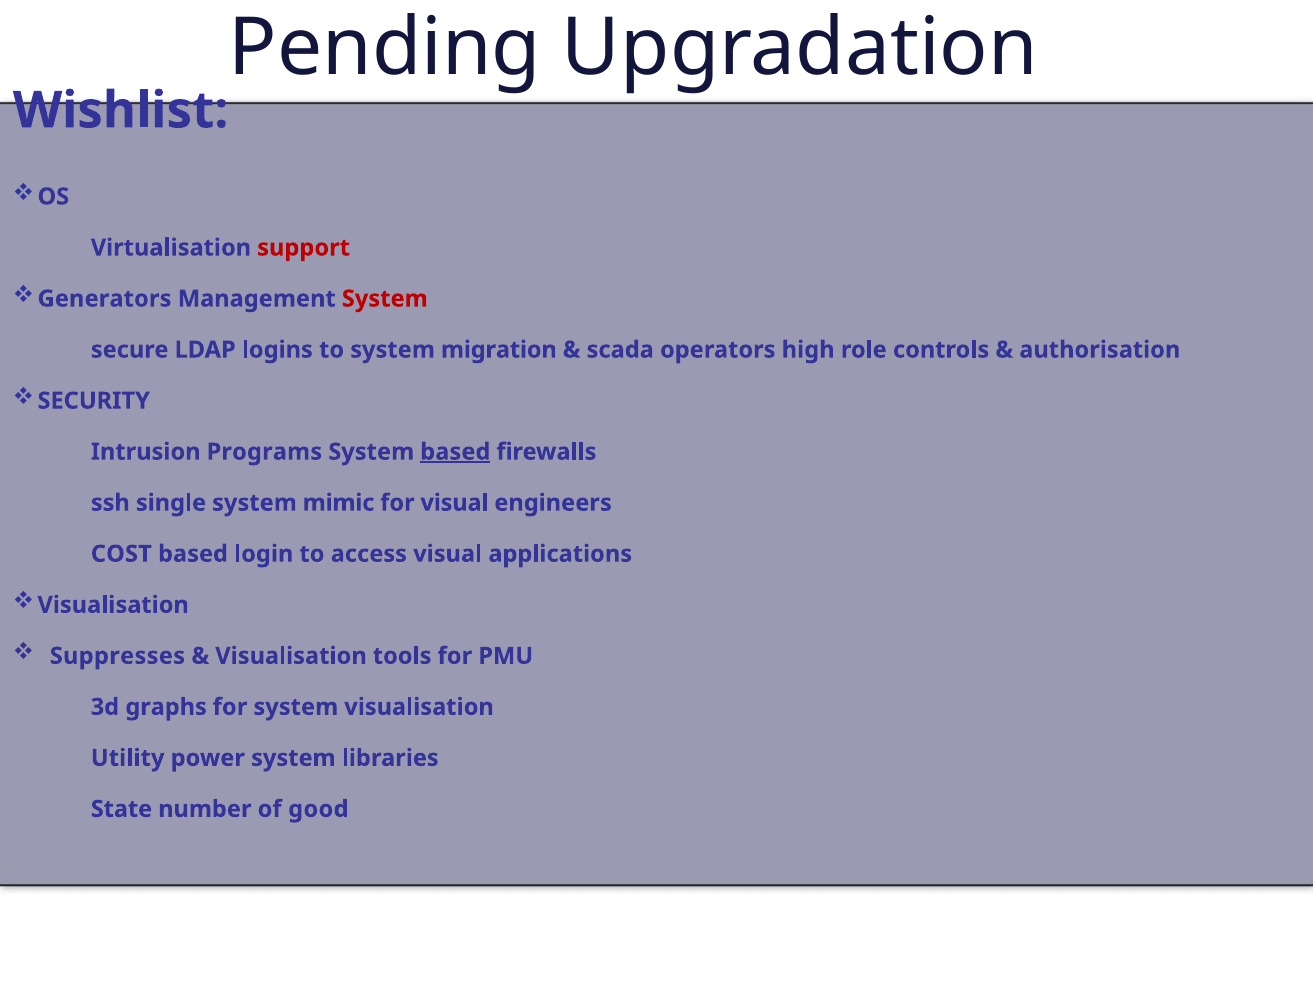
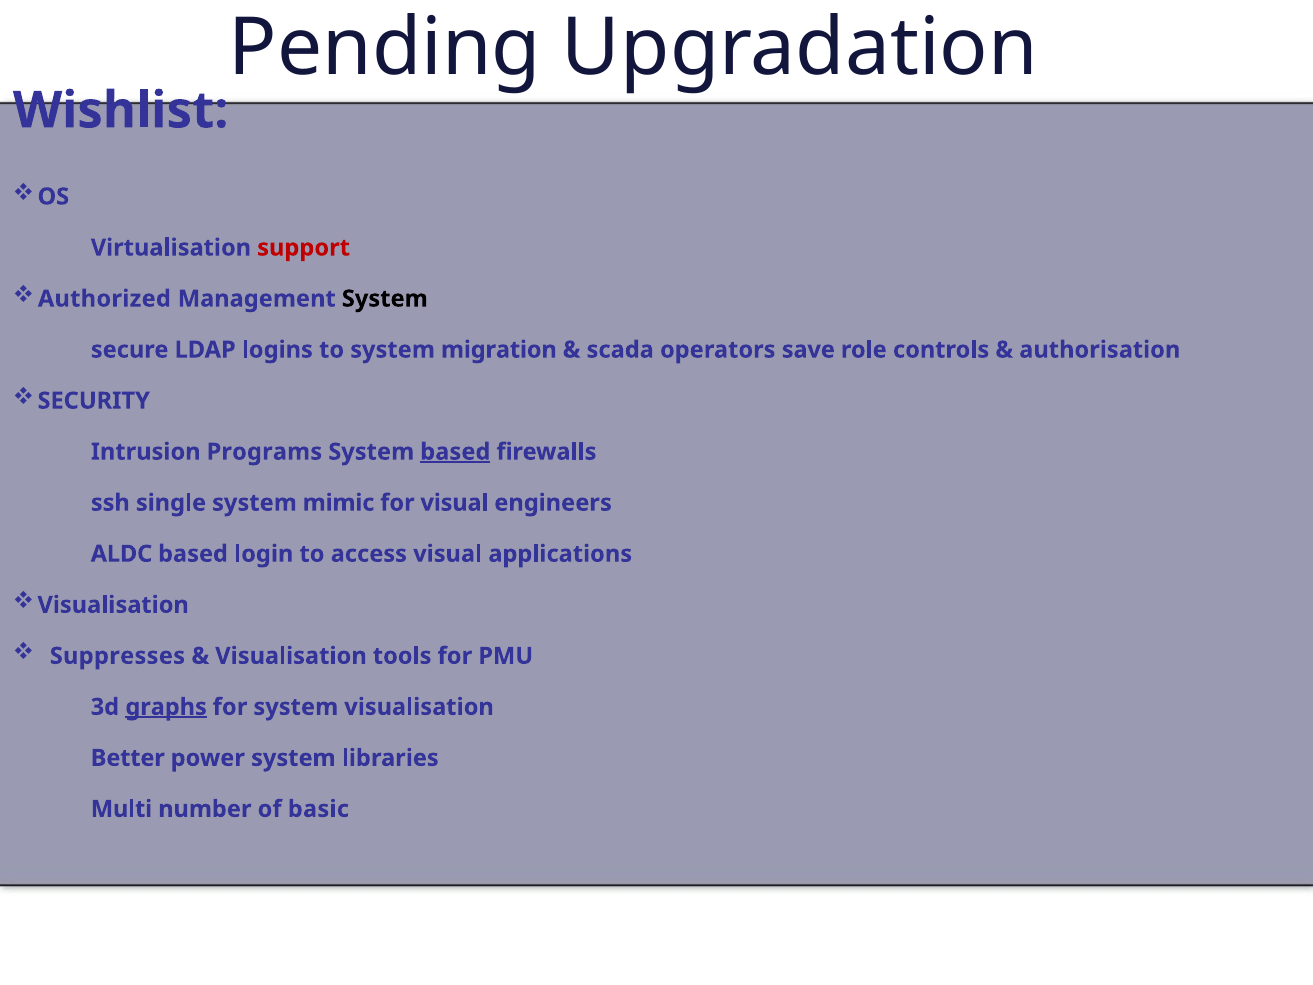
Generators: Generators -> Authorized
System at (385, 299) colour: red -> black
high: high -> save
COST: COST -> ALDC
graphs underline: none -> present
Utility: Utility -> Better
State: State -> Multi
good: good -> basic
